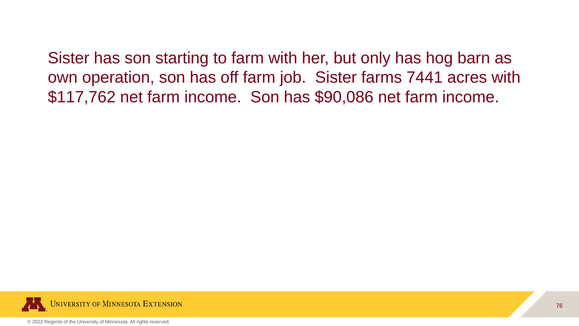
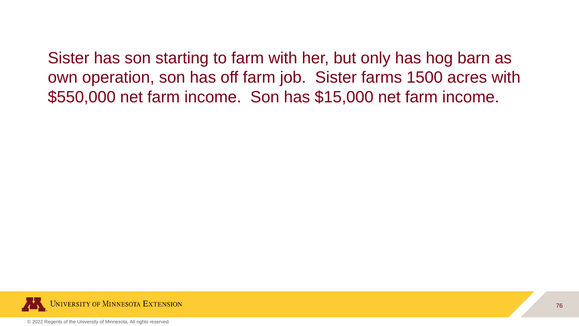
7441: 7441 -> 1500
$117,762: $117,762 -> $550,000
$90,086: $90,086 -> $15,000
